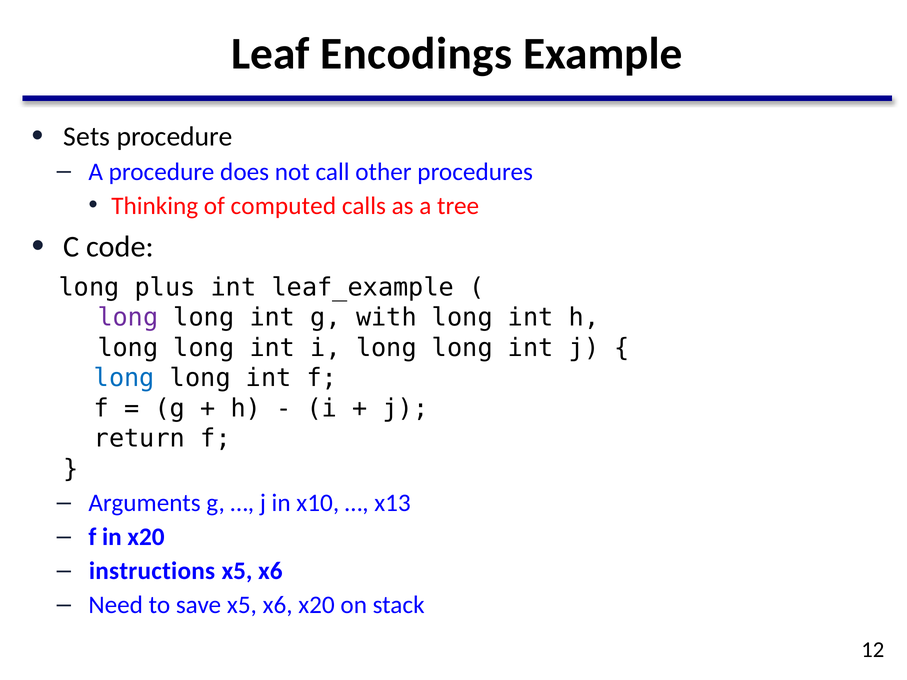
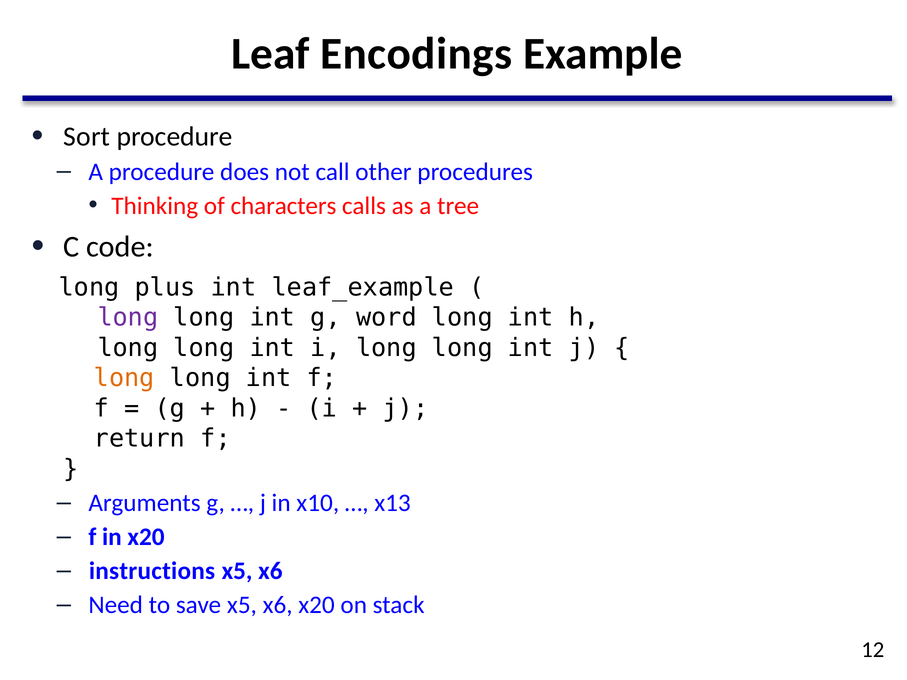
Sets: Sets -> Sort
computed: computed -> characters
with: with -> word
long at (124, 378) colour: blue -> orange
